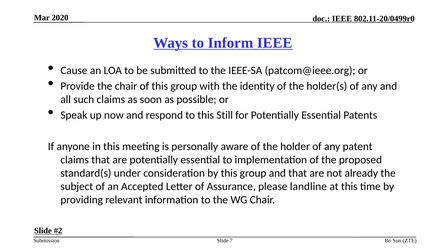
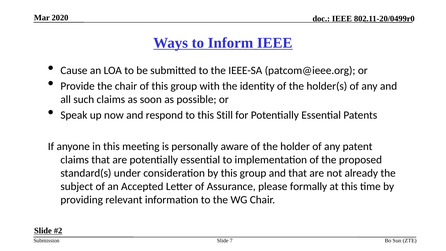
landline: landline -> formally
